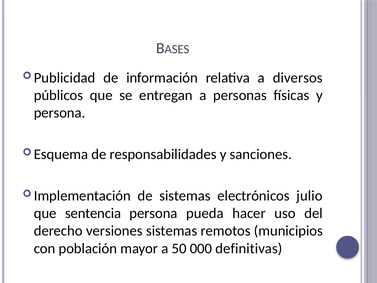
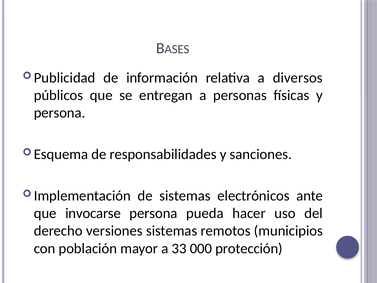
julio: julio -> ante
sentencia: sentencia -> invocarse
50: 50 -> 33
definitivas: definitivas -> protección
